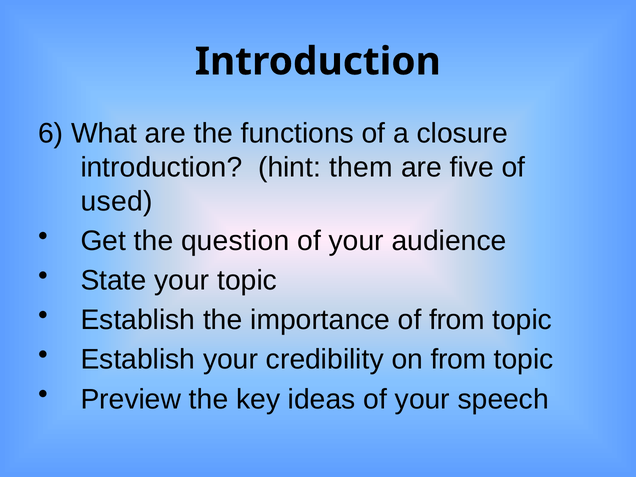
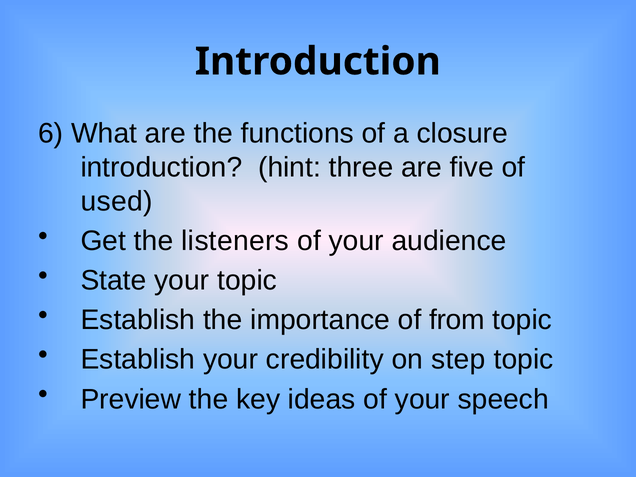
them: them -> three
question: question -> listeners
on from: from -> step
